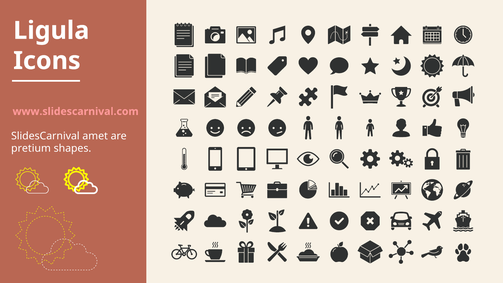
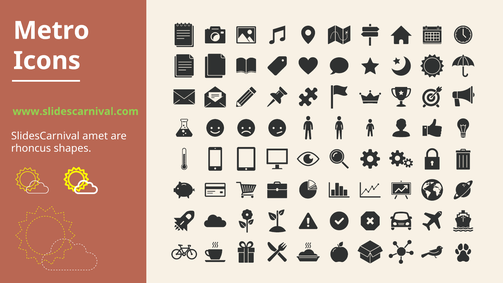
Ligula: Ligula -> Metro
www.slidescarnival.com colour: pink -> light green
pretium: pretium -> rhoncus
